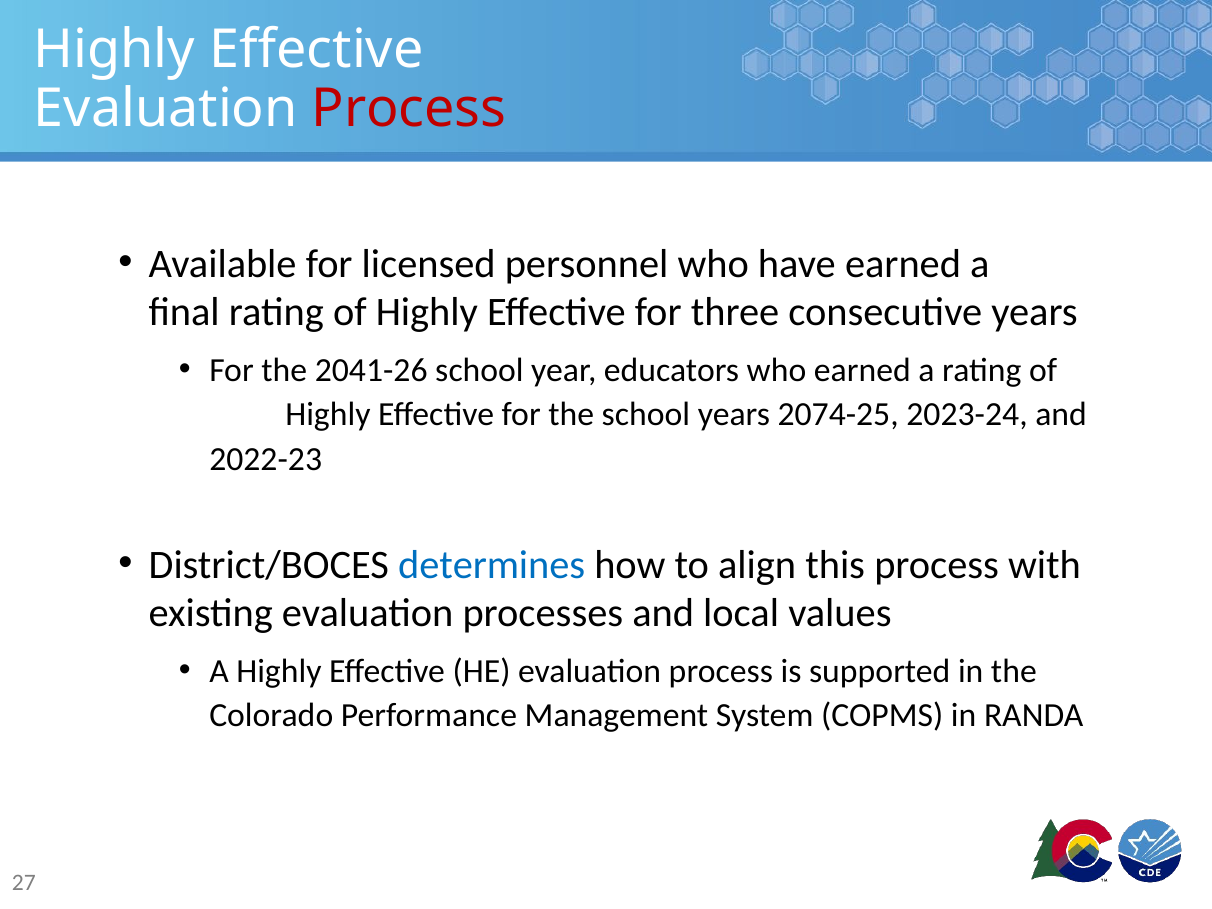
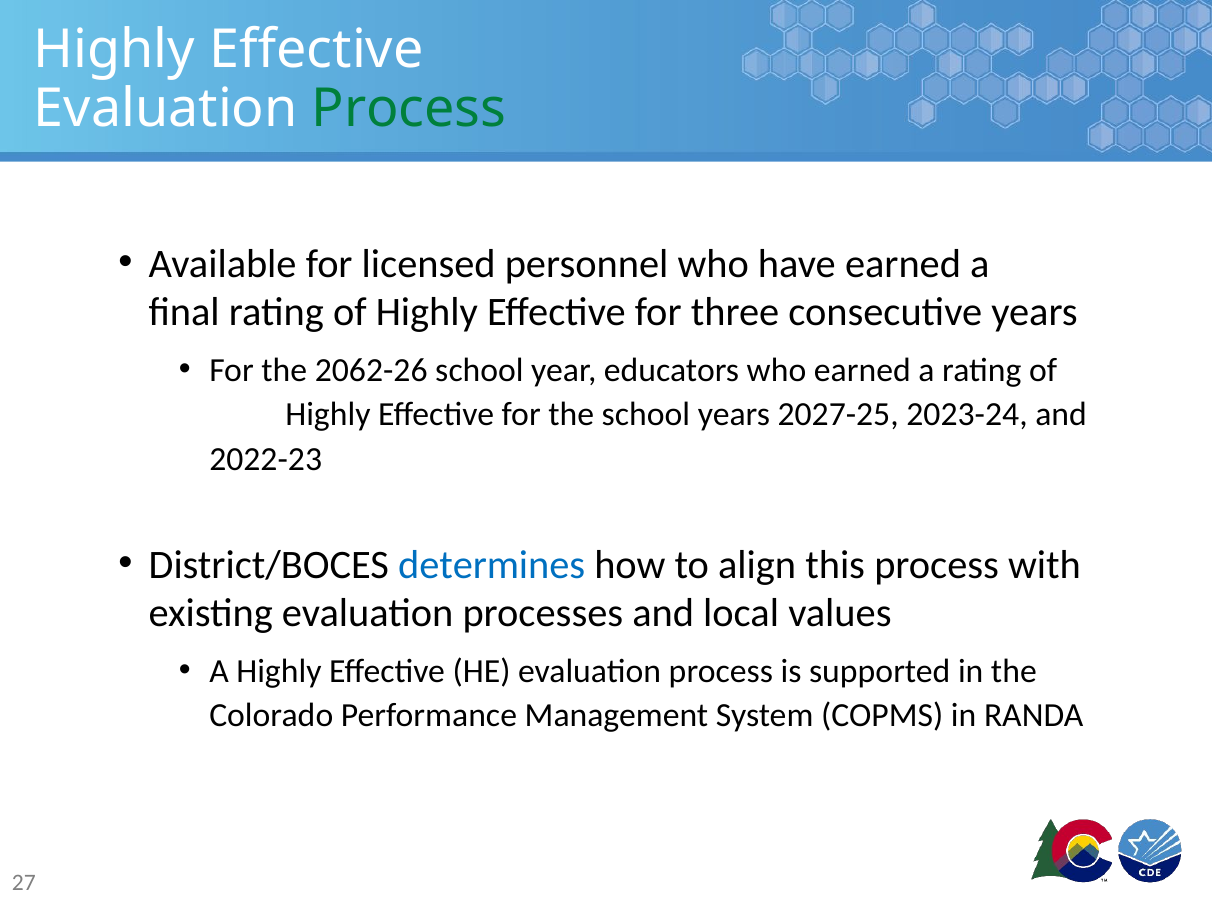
Process at (409, 108) colour: red -> green
2041-26: 2041-26 -> 2062-26
2074-25: 2074-25 -> 2027-25
